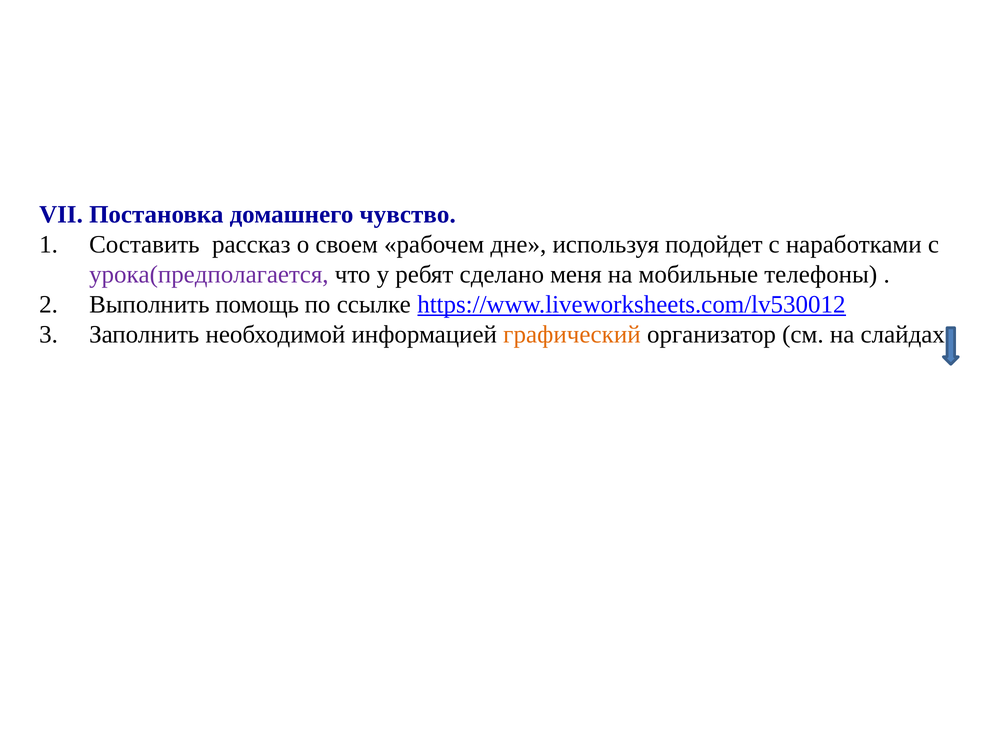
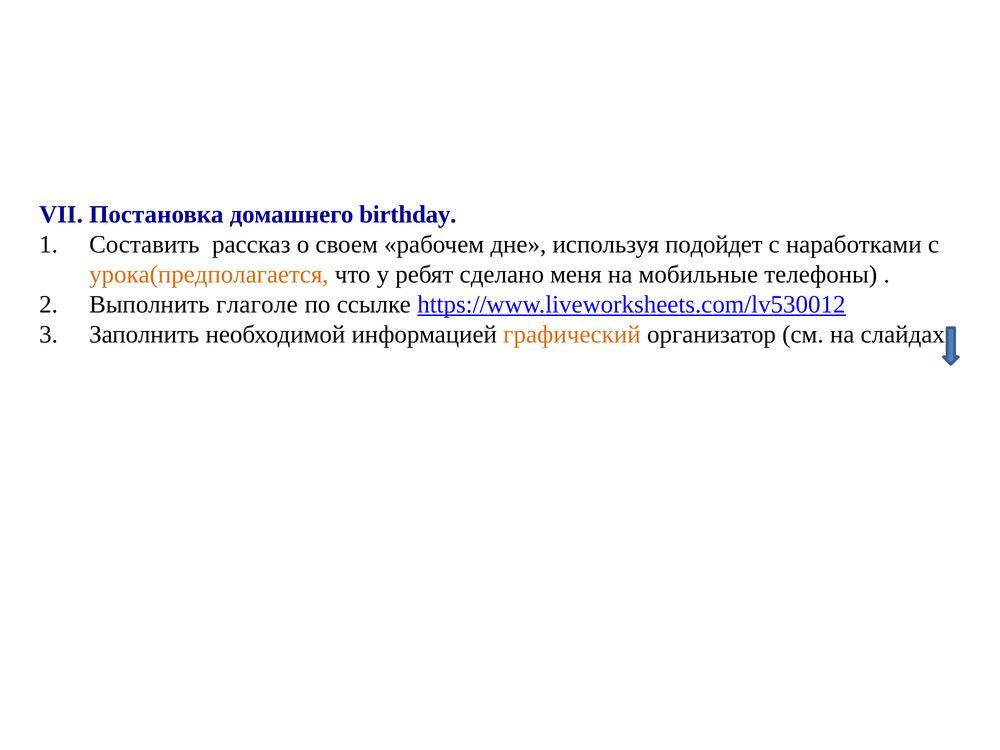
чувство: чувство -> birthday
урока(предполагается colour: purple -> orange
помощь: помощь -> глаголе
